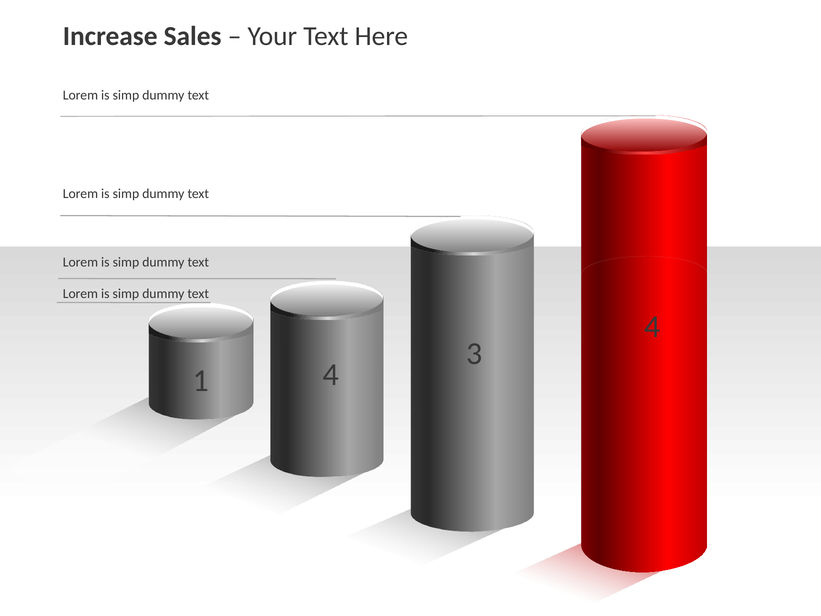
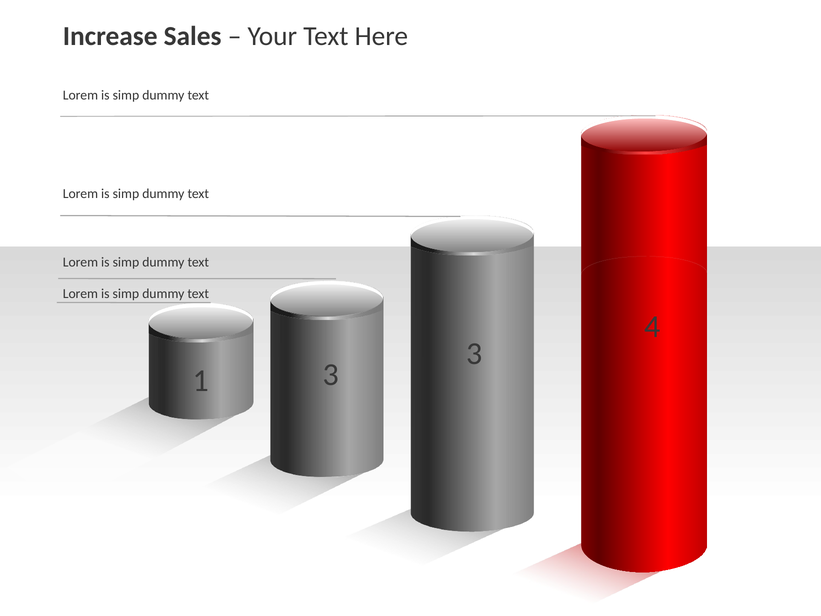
1 4: 4 -> 3
